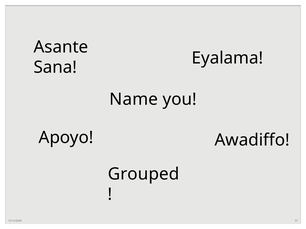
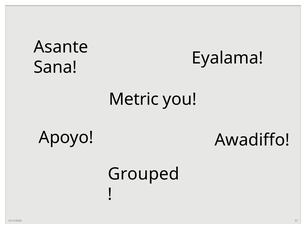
Name: Name -> Metric
